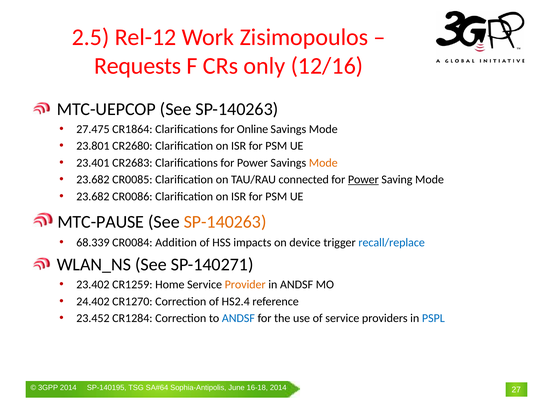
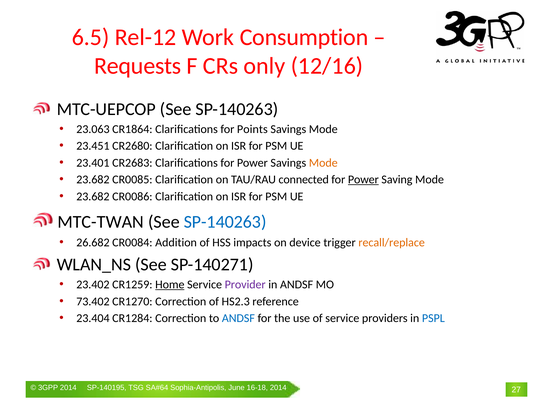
2.5: 2.5 -> 6.5
Zisimopoulos: Zisimopoulos -> Consumption
27.475: 27.475 -> 23.063
Online: Online -> Points
23.801: 23.801 -> 23.451
MTC-PAUSE: MTC-PAUSE -> MTC-TWAN
SP-140263 at (225, 222) colour: orange -> blue
68.339: 68.339 -> 26.682
recall/replace colour: blue -> orange
Home underline: none -> present
Provider colour: orange -> purple
24.402: 24.402 -> 73.402
HS2.4: HS2.4 -> HS2.3
23.452: 23.452 -> 23.404
